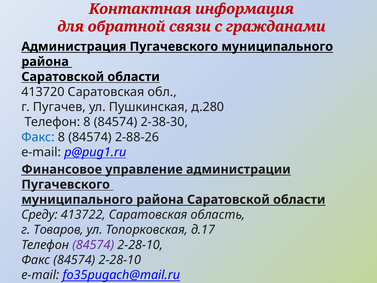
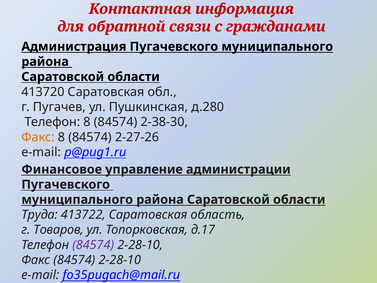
Факс at (38, 137) colour: blue -> orange
2-88-26: 2-88-26 -> 2-27-26
Среду: Среду -> Труда
